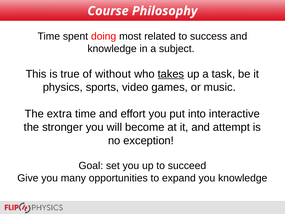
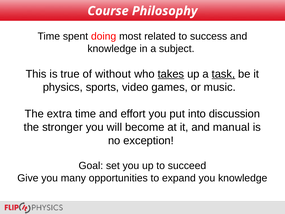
task underline: none -> present
interactive: interactive -> discussion
attempt: attempt -> manual
